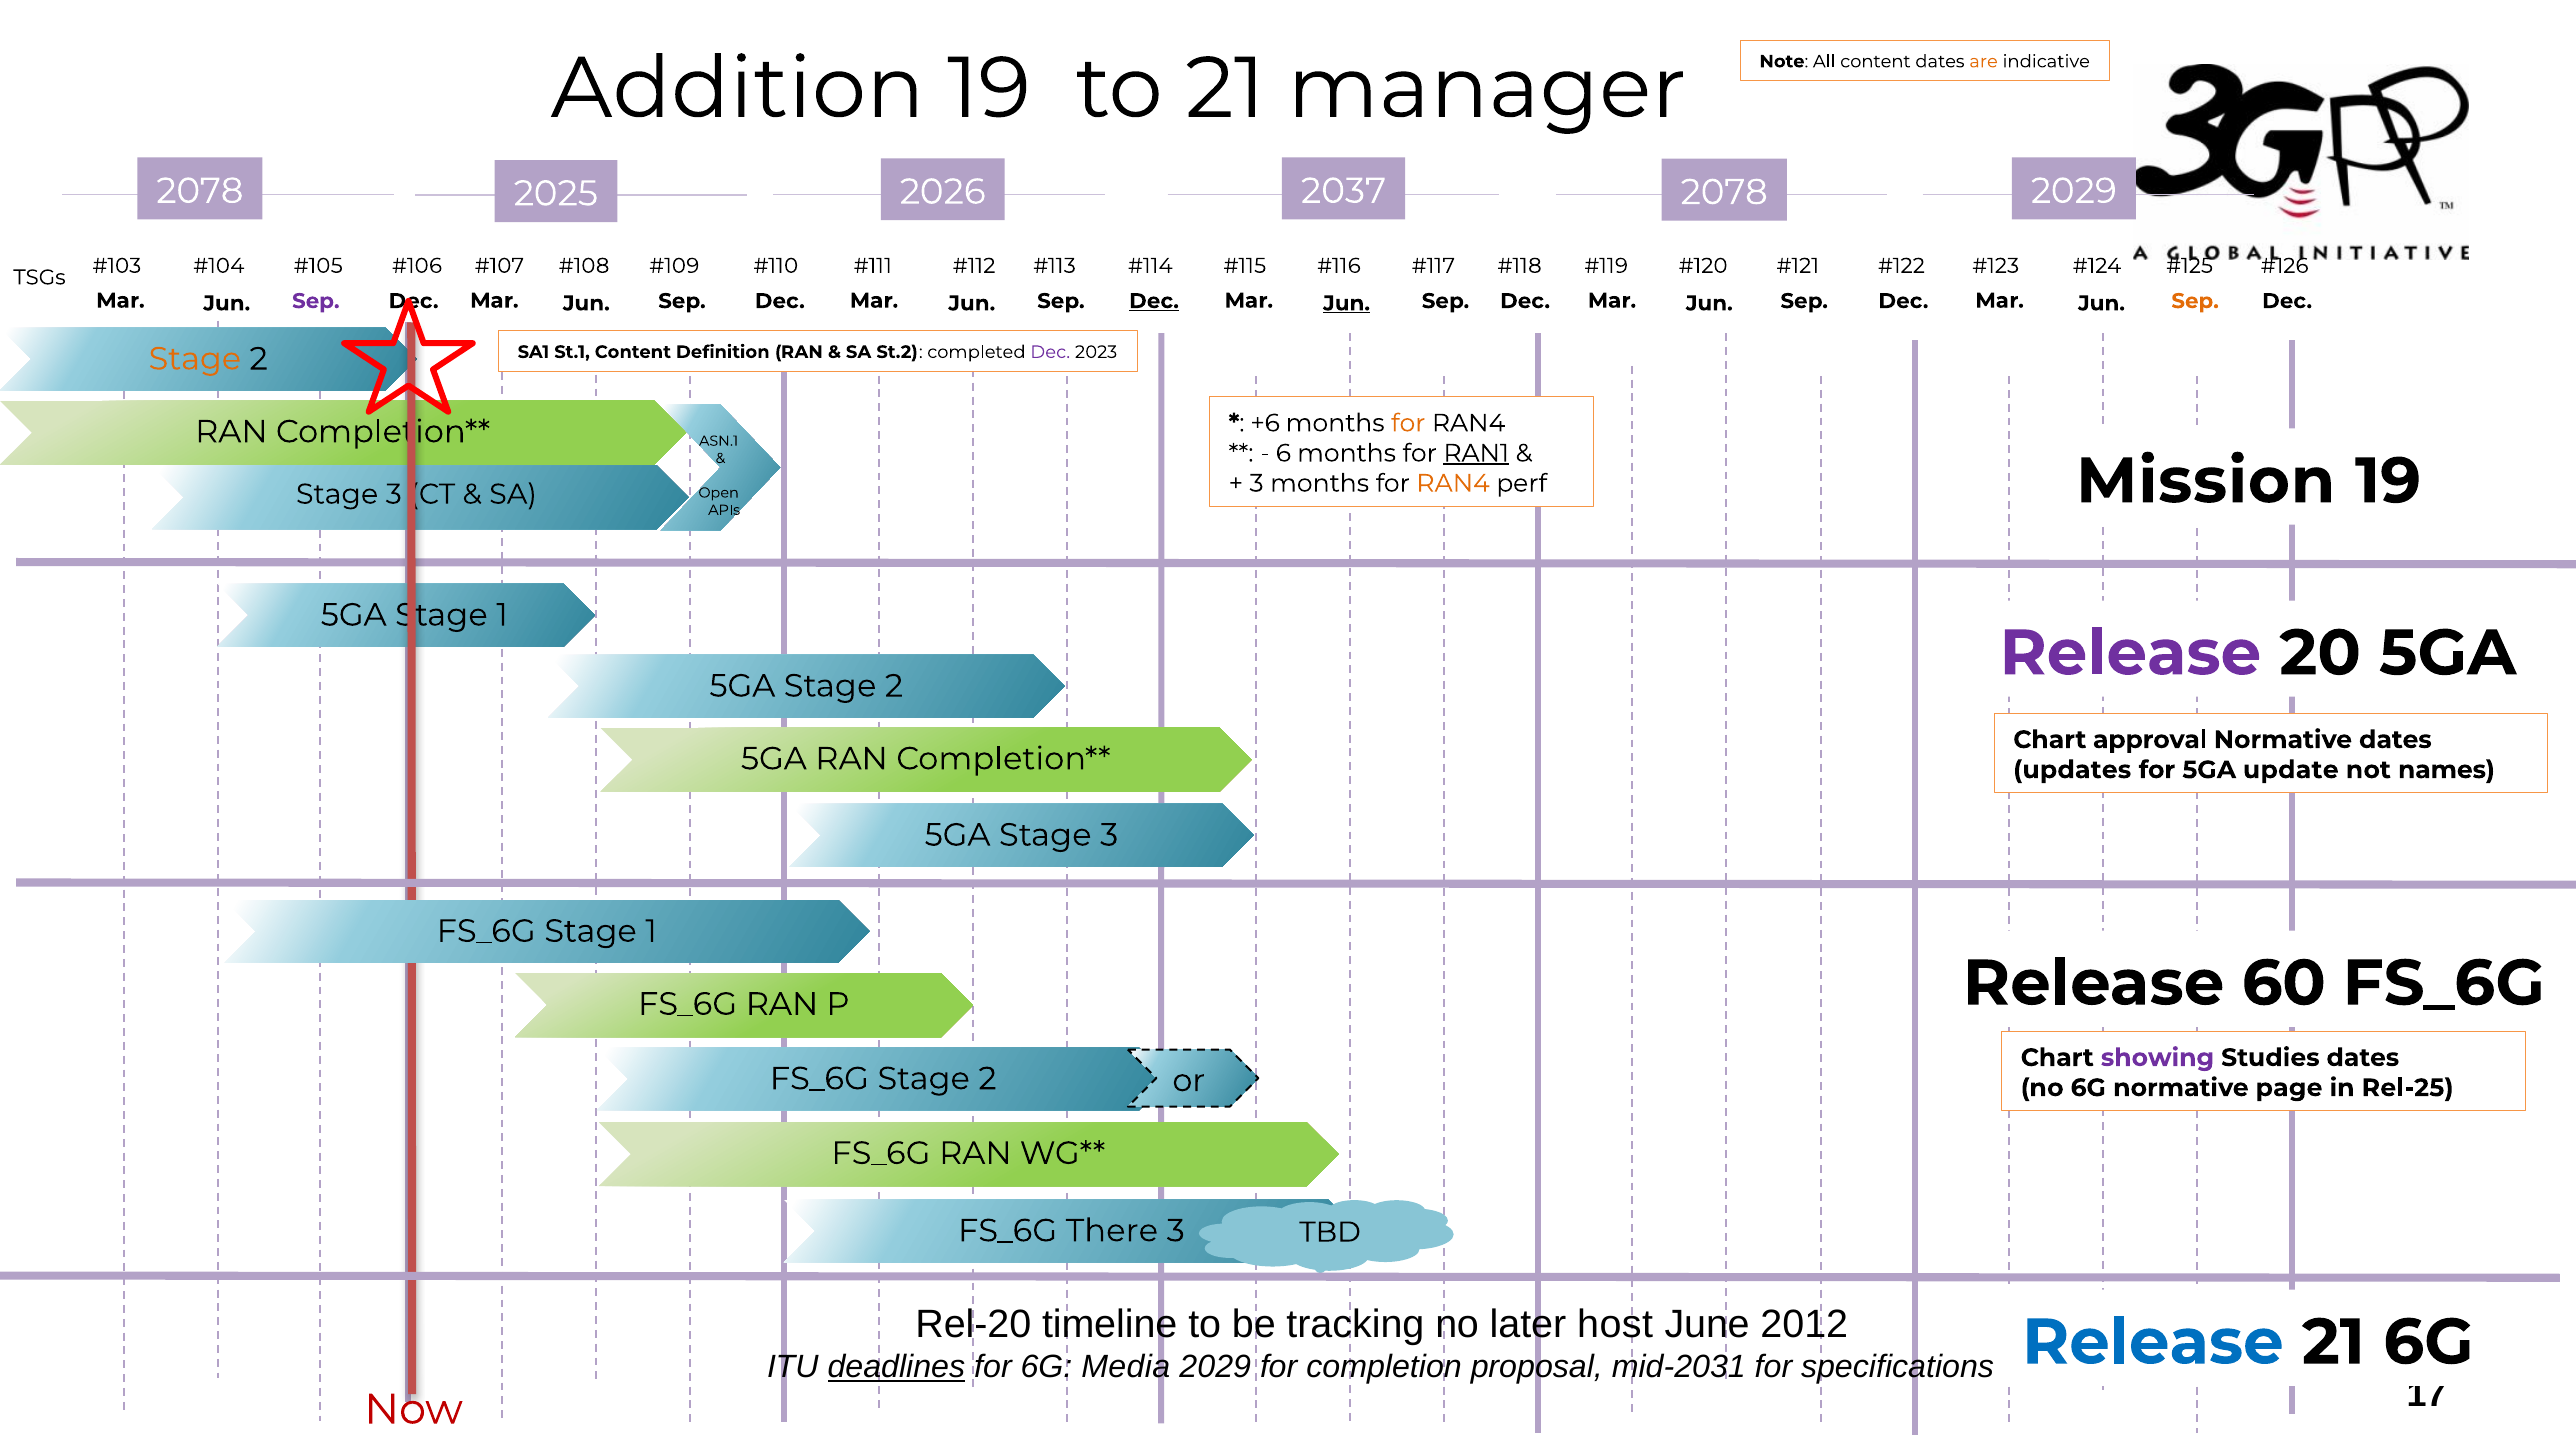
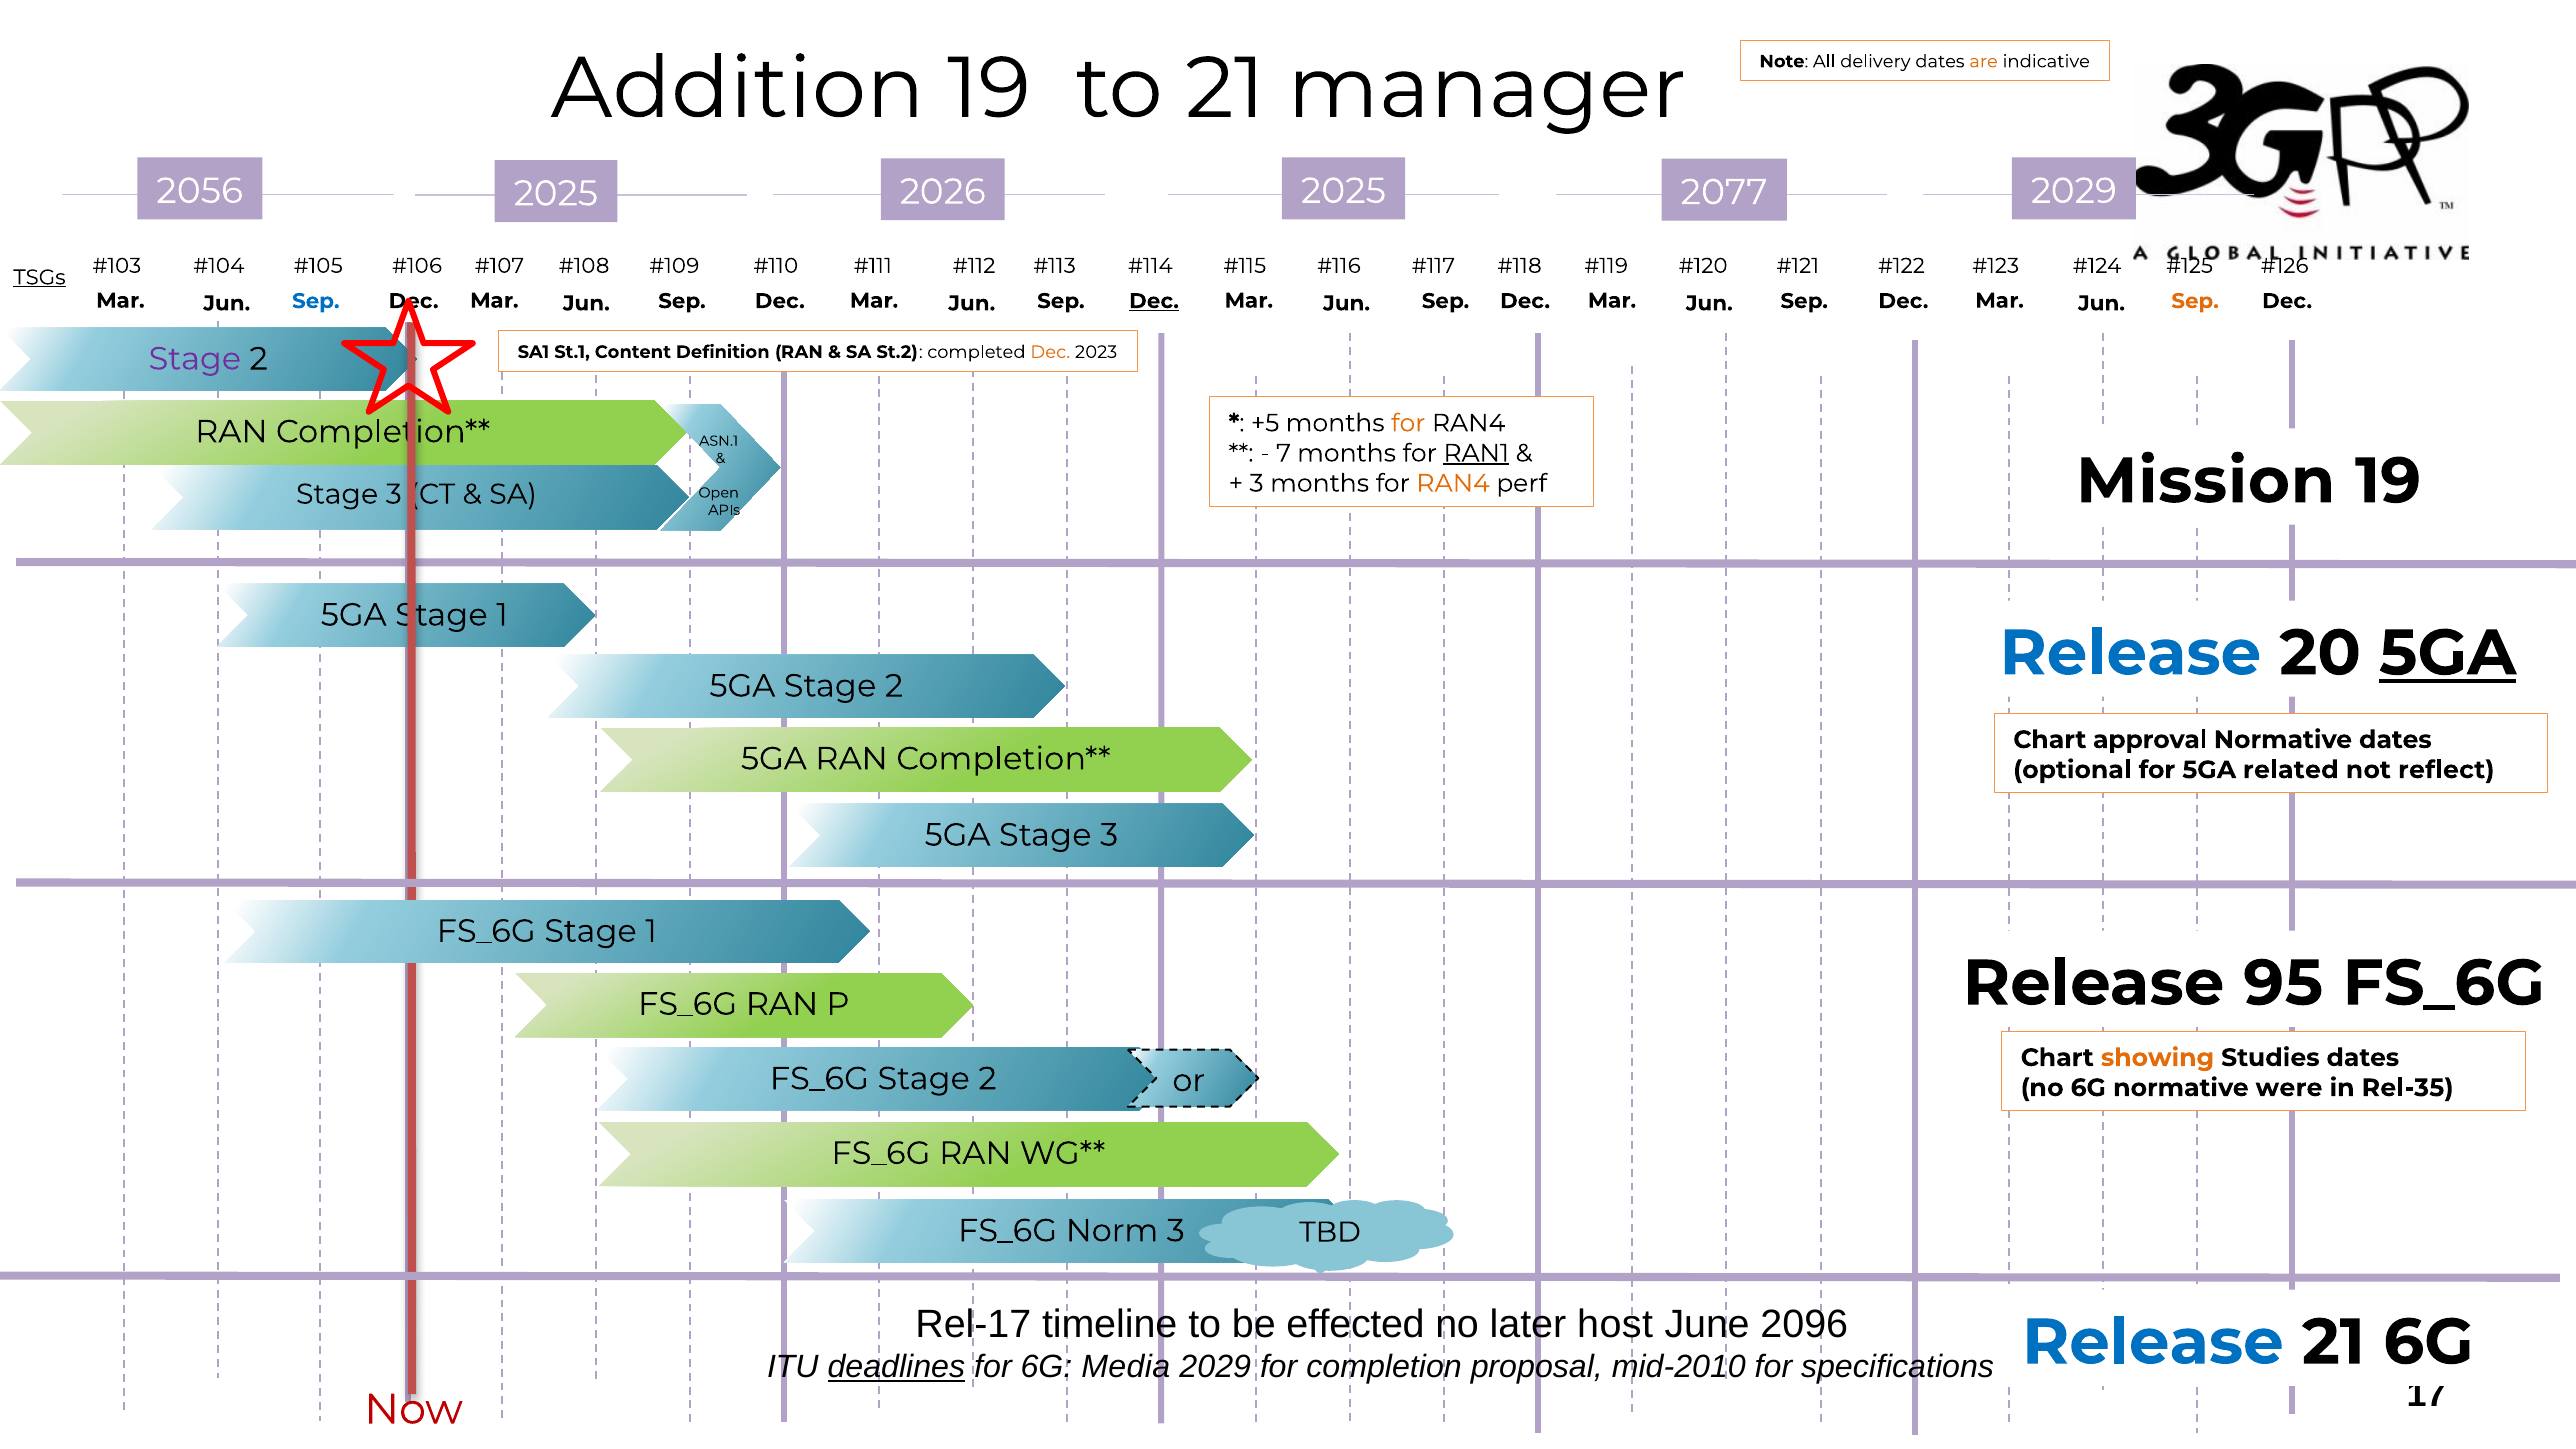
All content: content -> delivery
2078 at (200, 191): 2078 -> 2056
2037 at (1344, 191): 2037 -> 2025
2026 2078: 2078 -> 2077
TSGs underline: none -> present
Sep at (316, 301) colour: purple -> blue
Jun at (1347, 303) underline: present -> none
Dec at (1050, 352) colour: purple -> orange
Stage at (195, 359) colour: orange -> purple
+6: +6 -> +5
6: 6 -> 7
Release at (2130, 653) colour: purple -> blue
5GA at (2448, 653) underline: none -> present
updates: updates -> optional
update: update -> related
names: names -> reflect
60: 60 -> 95
showing colour: purple -> orange
page: page -> were
Rel-25: Rel-25 -> Rel-35
There: There -> Norm
Rel-20: Rel-20 -> Rel-17
tracking: tracking -> effected
June 2012: 2012 -> 2096
mid-2031: mid-2031 -> mid-2010
